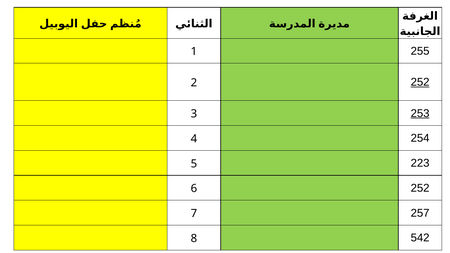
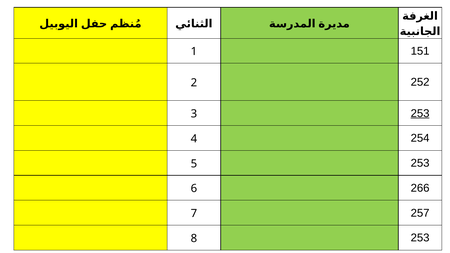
255: 255 -> 151
252 at (420, 82) underline: present -> none
5 223: 223 -> 253
6 252: 252 -> 266
8 542: 542 -> 253
